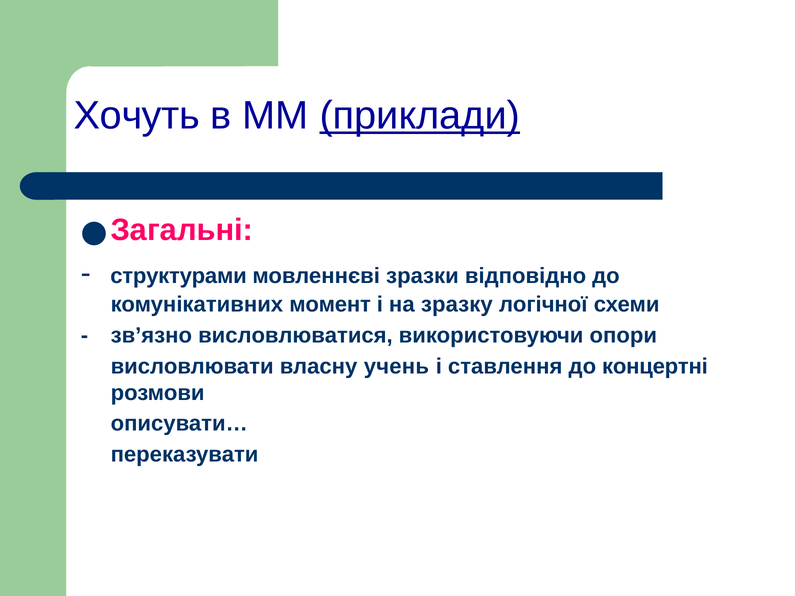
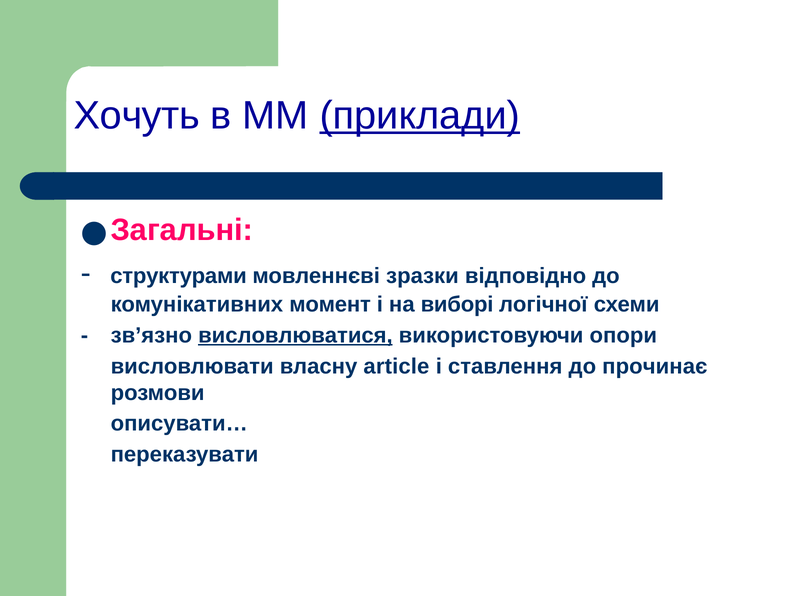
зразку: зразку -> виборі
висловлюватися underline: none -> present
учень: учень -> article
концертні: концертні -> прочинає
